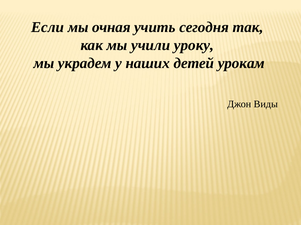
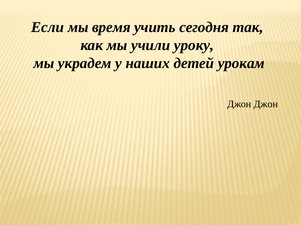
очная: очная -> время
Джон Виды: Виды -> Джон
